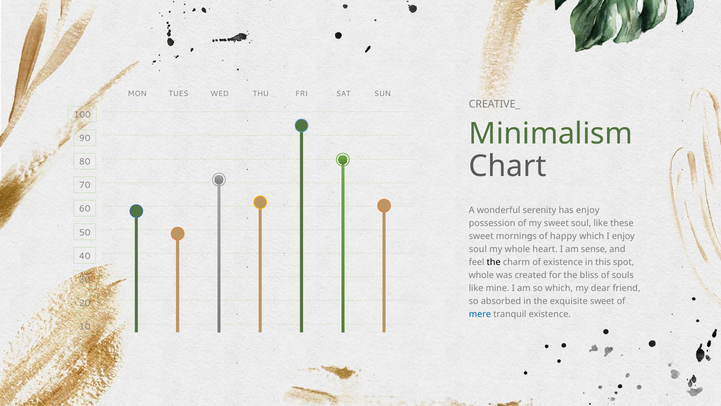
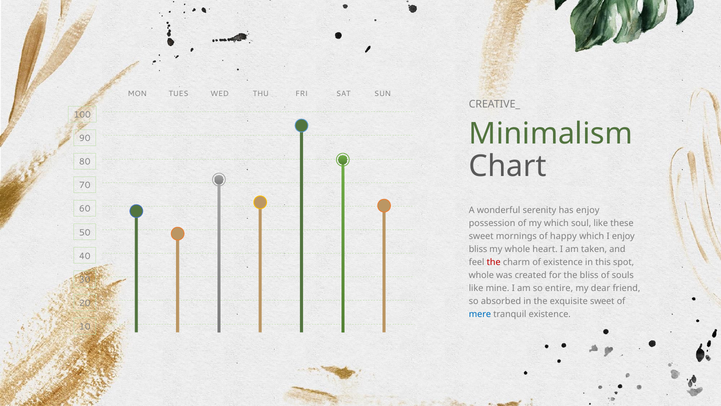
my sweet: sweet -> which
soul at (478, 249): soul -> bliss
sense: sense -> taken
the at (494, 262) colour: black -> red
so which: which -> entire
